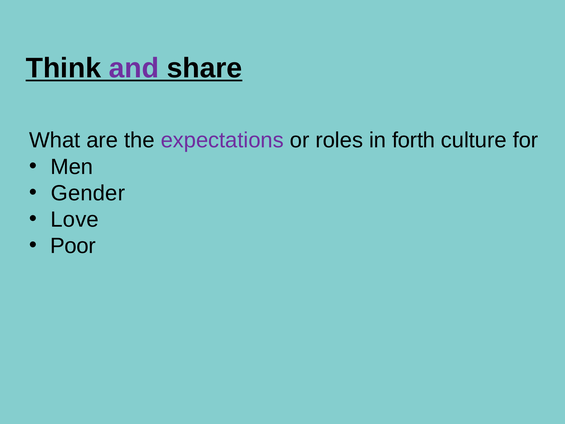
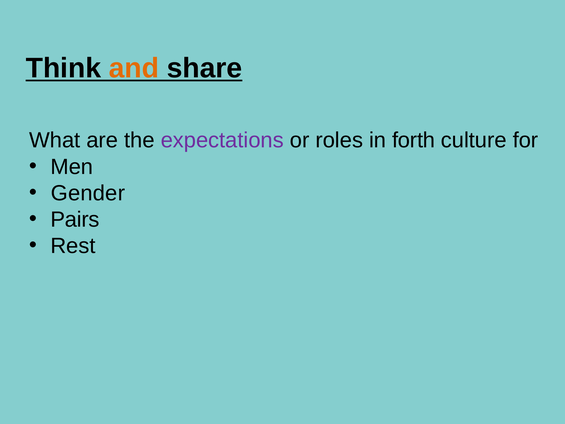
and colour: purple -> orange
Love: Love -> Pairs
Poor: Poor -> Rest
